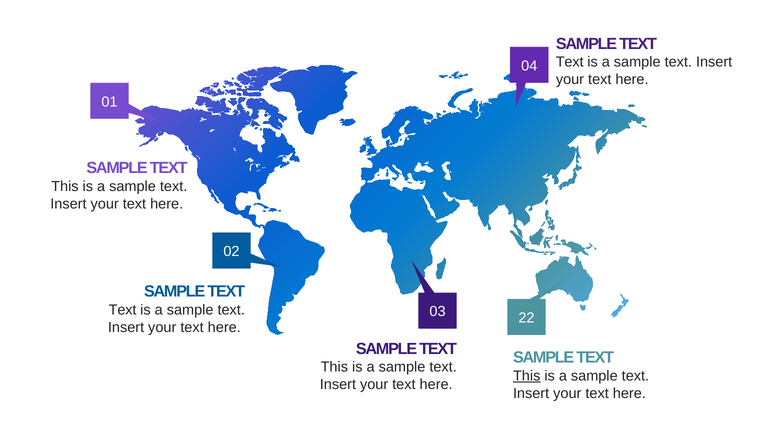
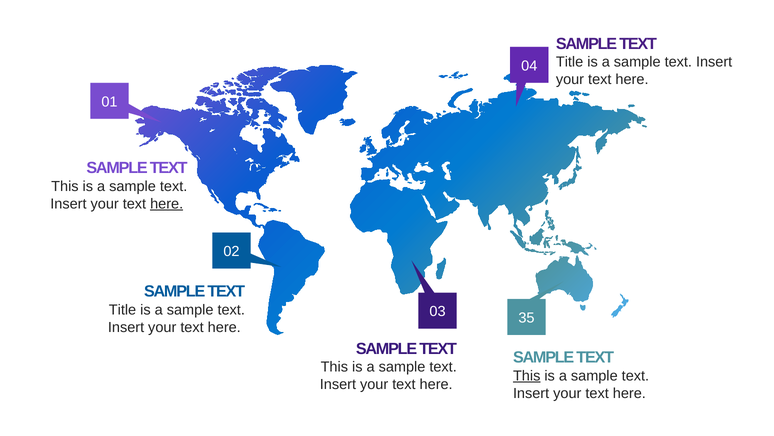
Text at (570, 62): Text -> Title
here at (167, 203) underline: none -> present
Text at (123, 309): Text -> Title
22: 22 -> 35
